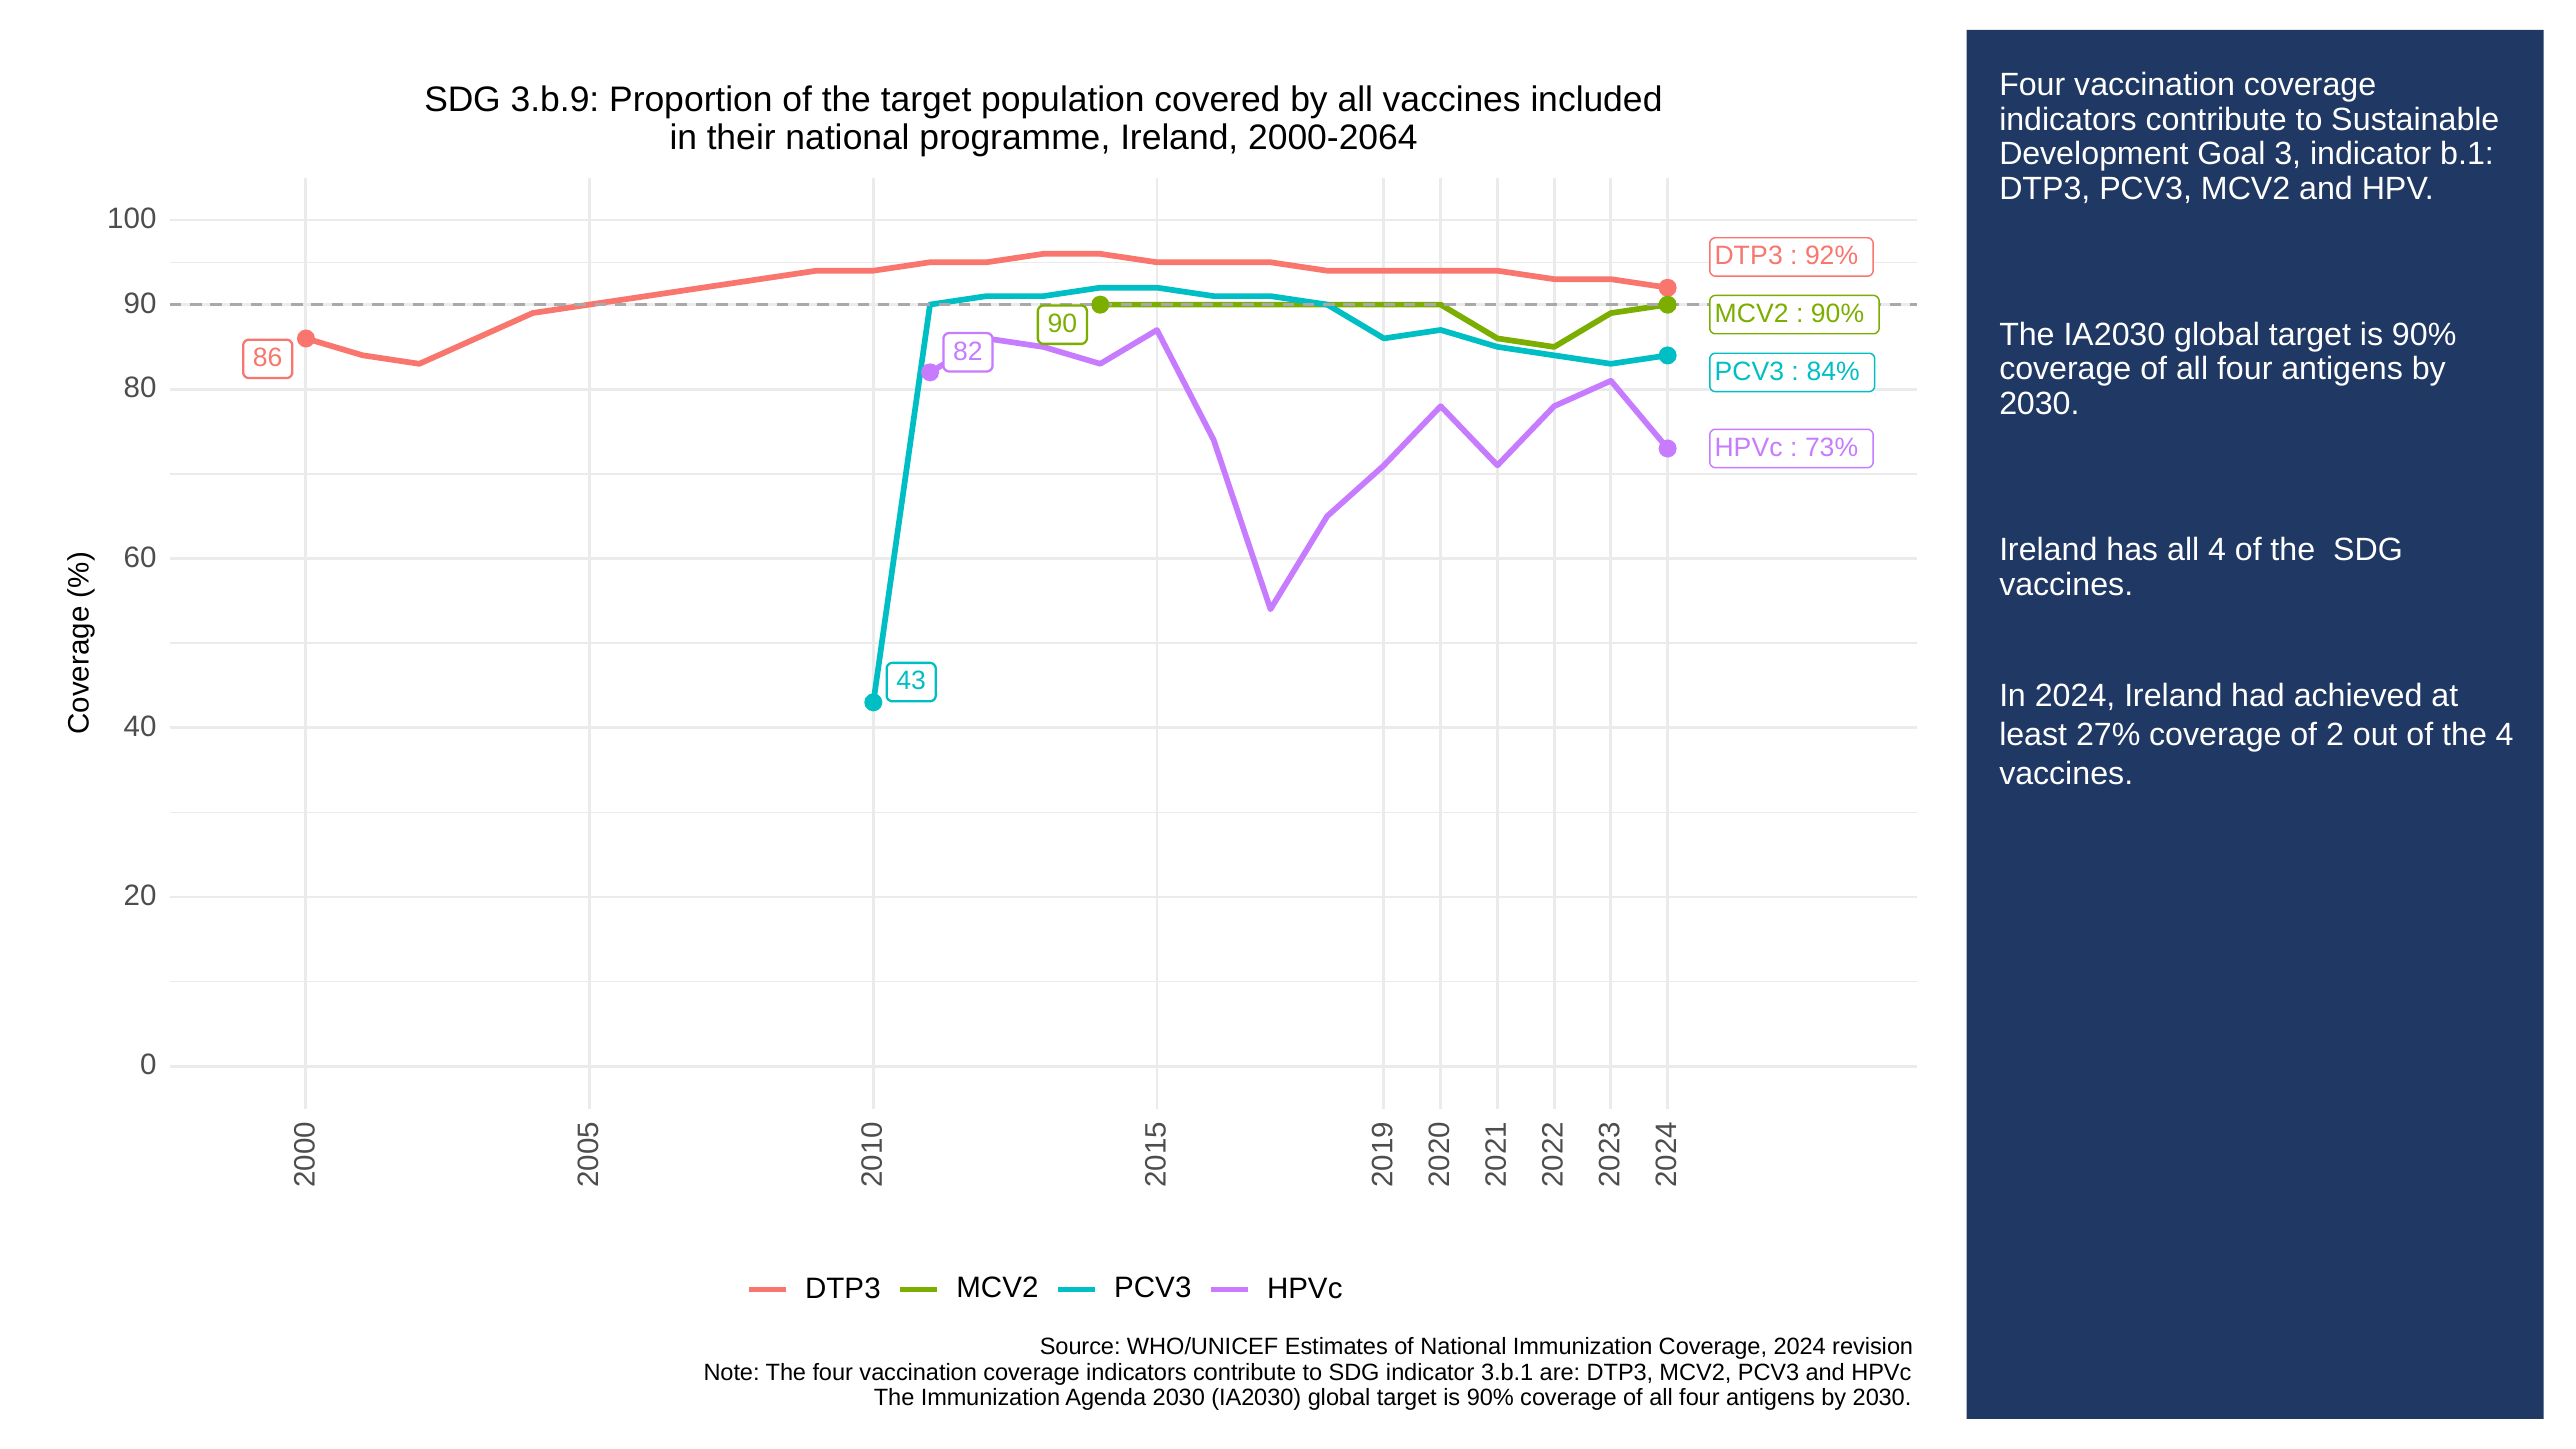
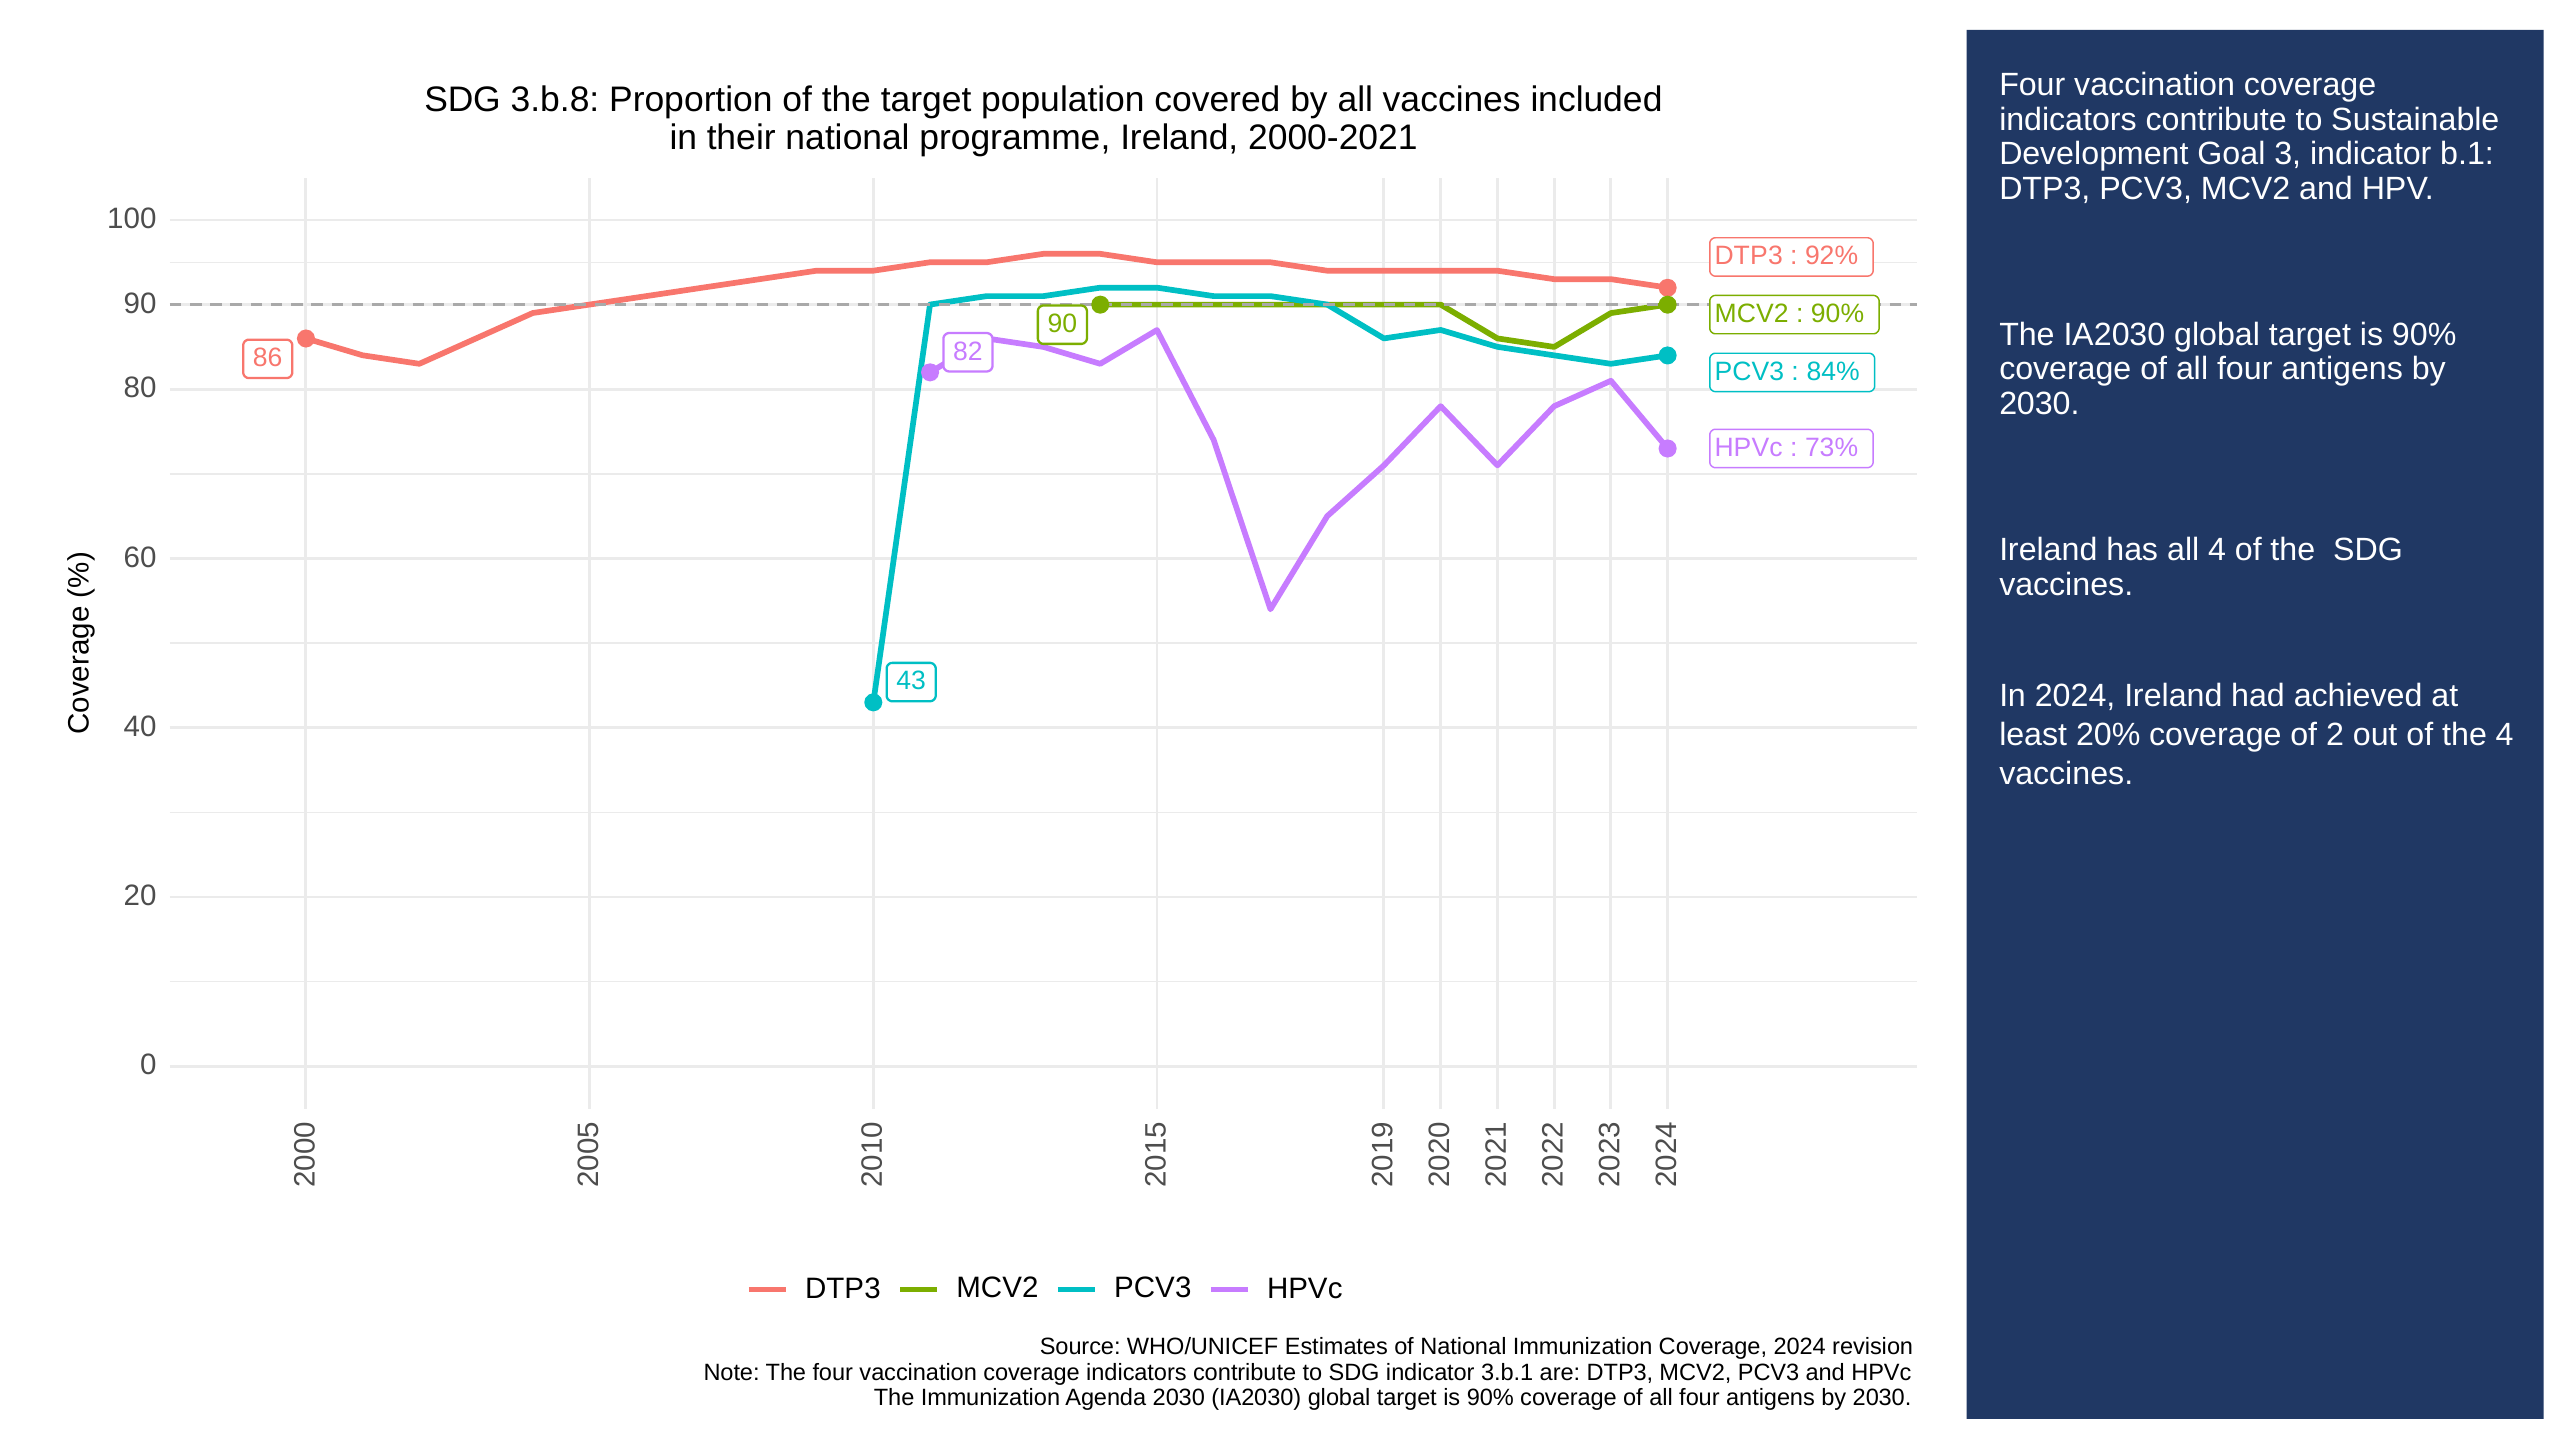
3.b.9: 3.b.9 -> 3.b.8
2000-2064: 2000-2064 -> 2000-2021
27%: 27% -> 20%
